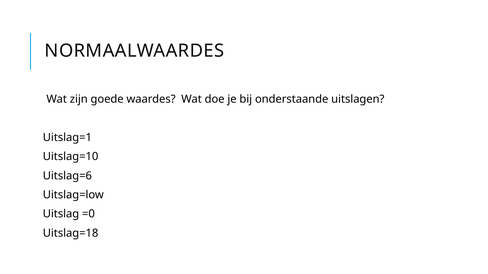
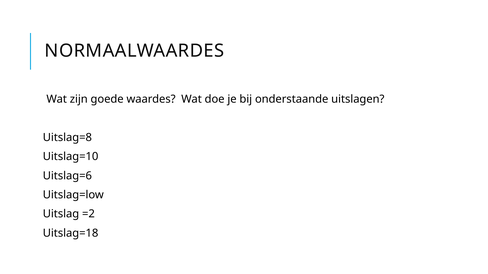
Uitslag=1: Uitslag=1 -> Uitslag=8
=0: =0 -> =2
